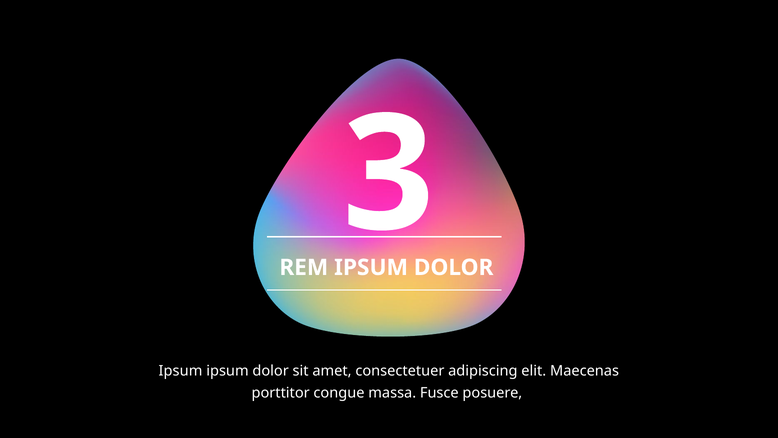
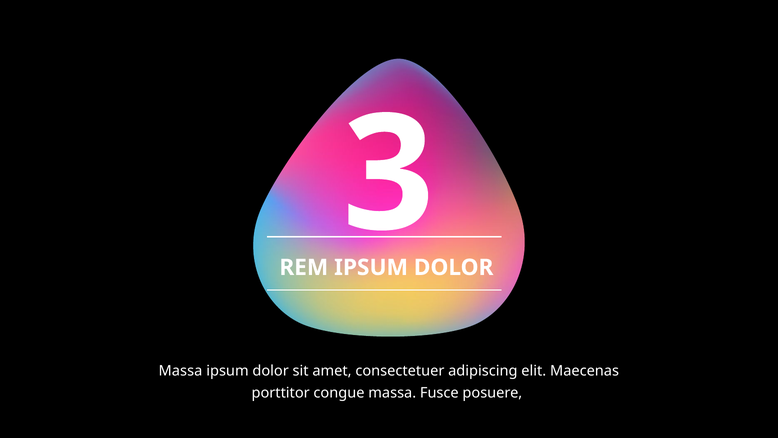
Ipsum at (180, 370): Ipsum -> Massa
